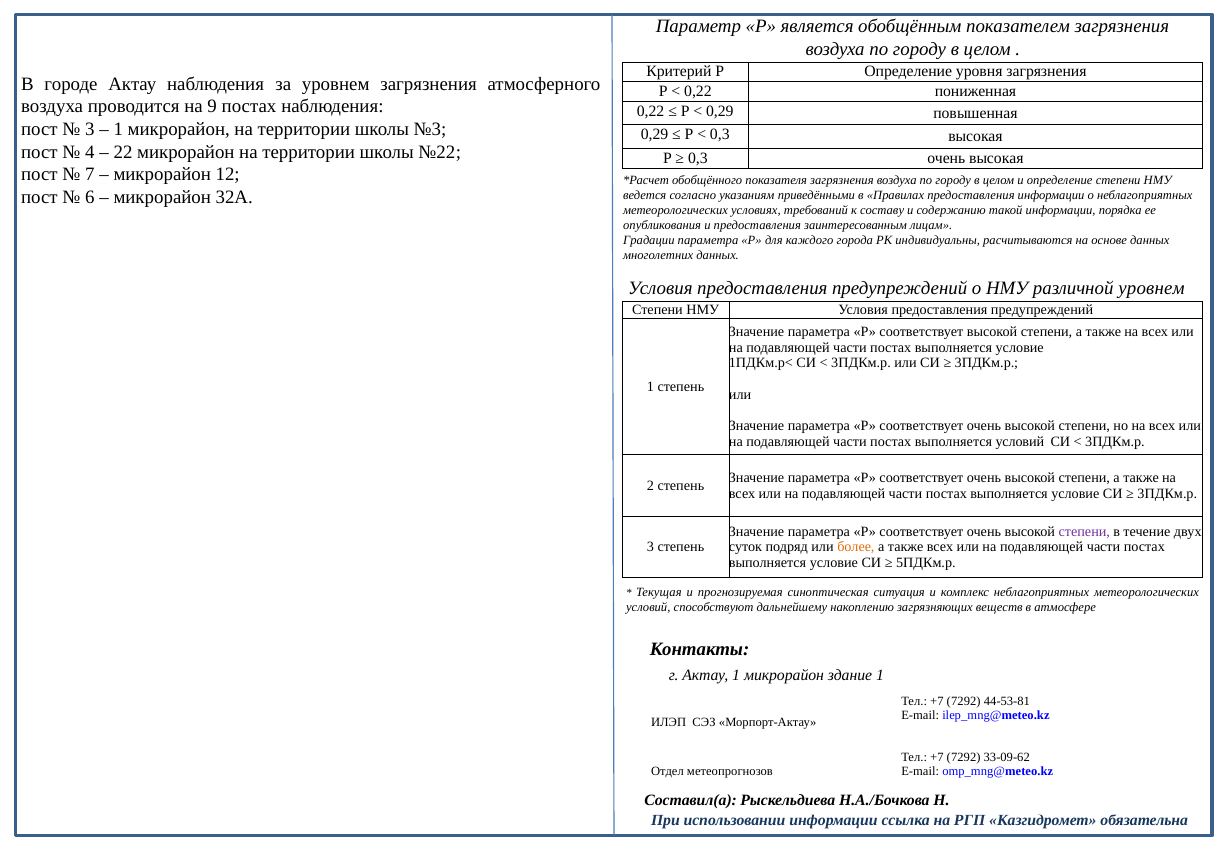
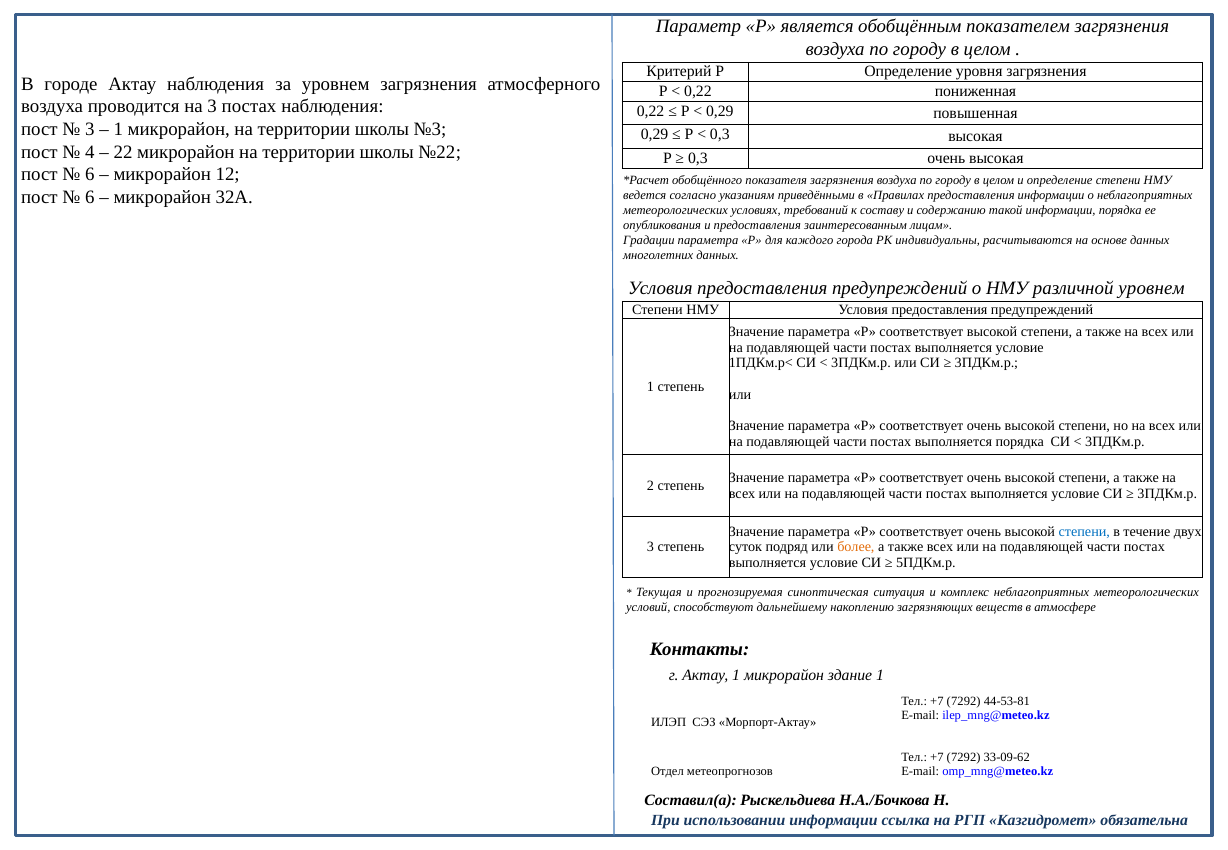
на 9: 9 -> 3
7 at (90, 175): 7 -> 6
выполняется условий: условий -> порядка
степени at (1084, 531) colour: purple -> blue
